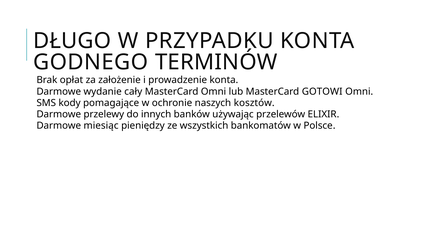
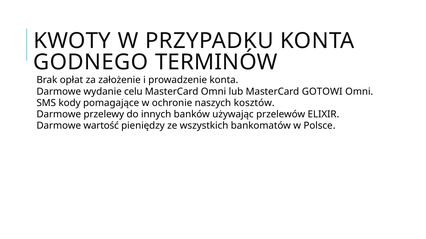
DŁUGO: DŁUGO -> KWOTY
cały: cały -> celu
miesiąc: miesiąc -> wartość
